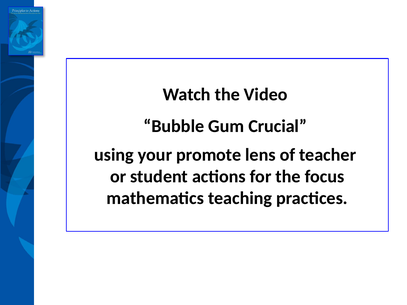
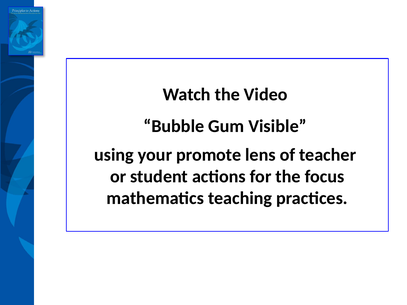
Crucial: Crucial -> Visible
